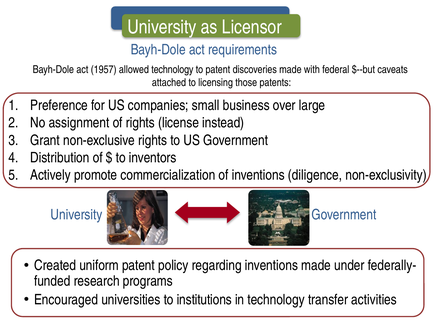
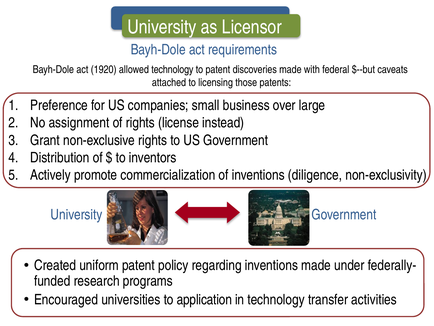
1957: 1957 -> 1920
institutions: institutions -> application
